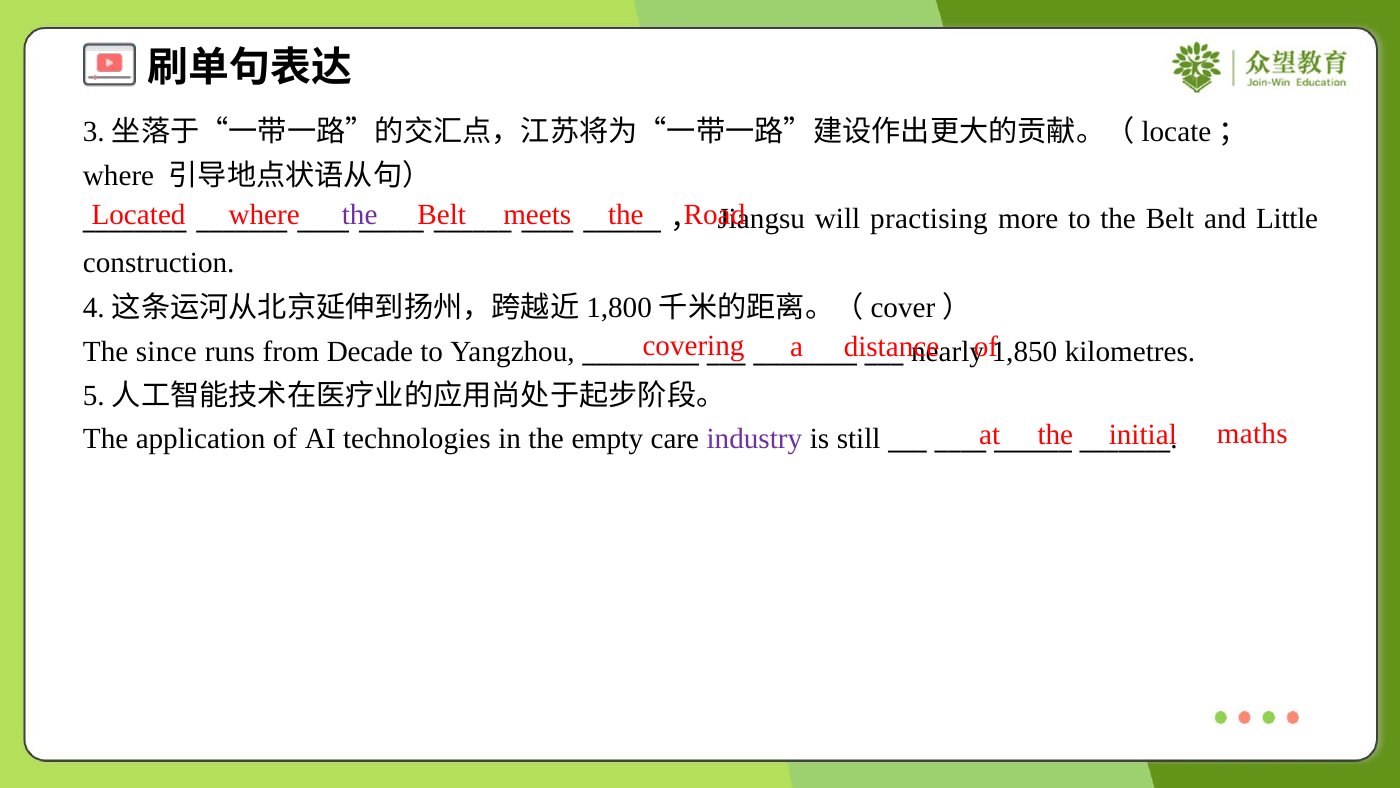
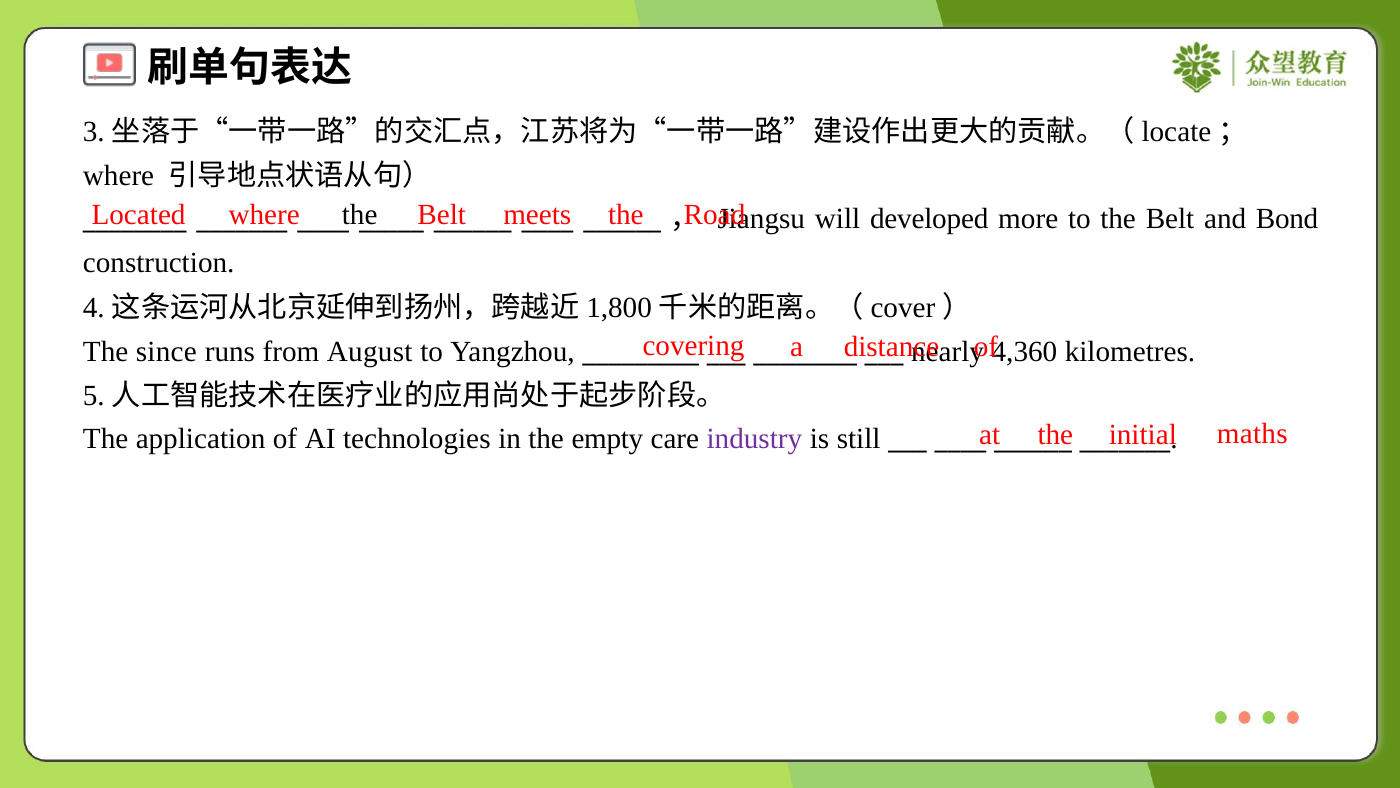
the at (360, 215) colour: purple -> black
practising: practising -> developed
Little: Little -> Bond
Decade: Decade -> August
1,850: 1,850 -> 4,360
